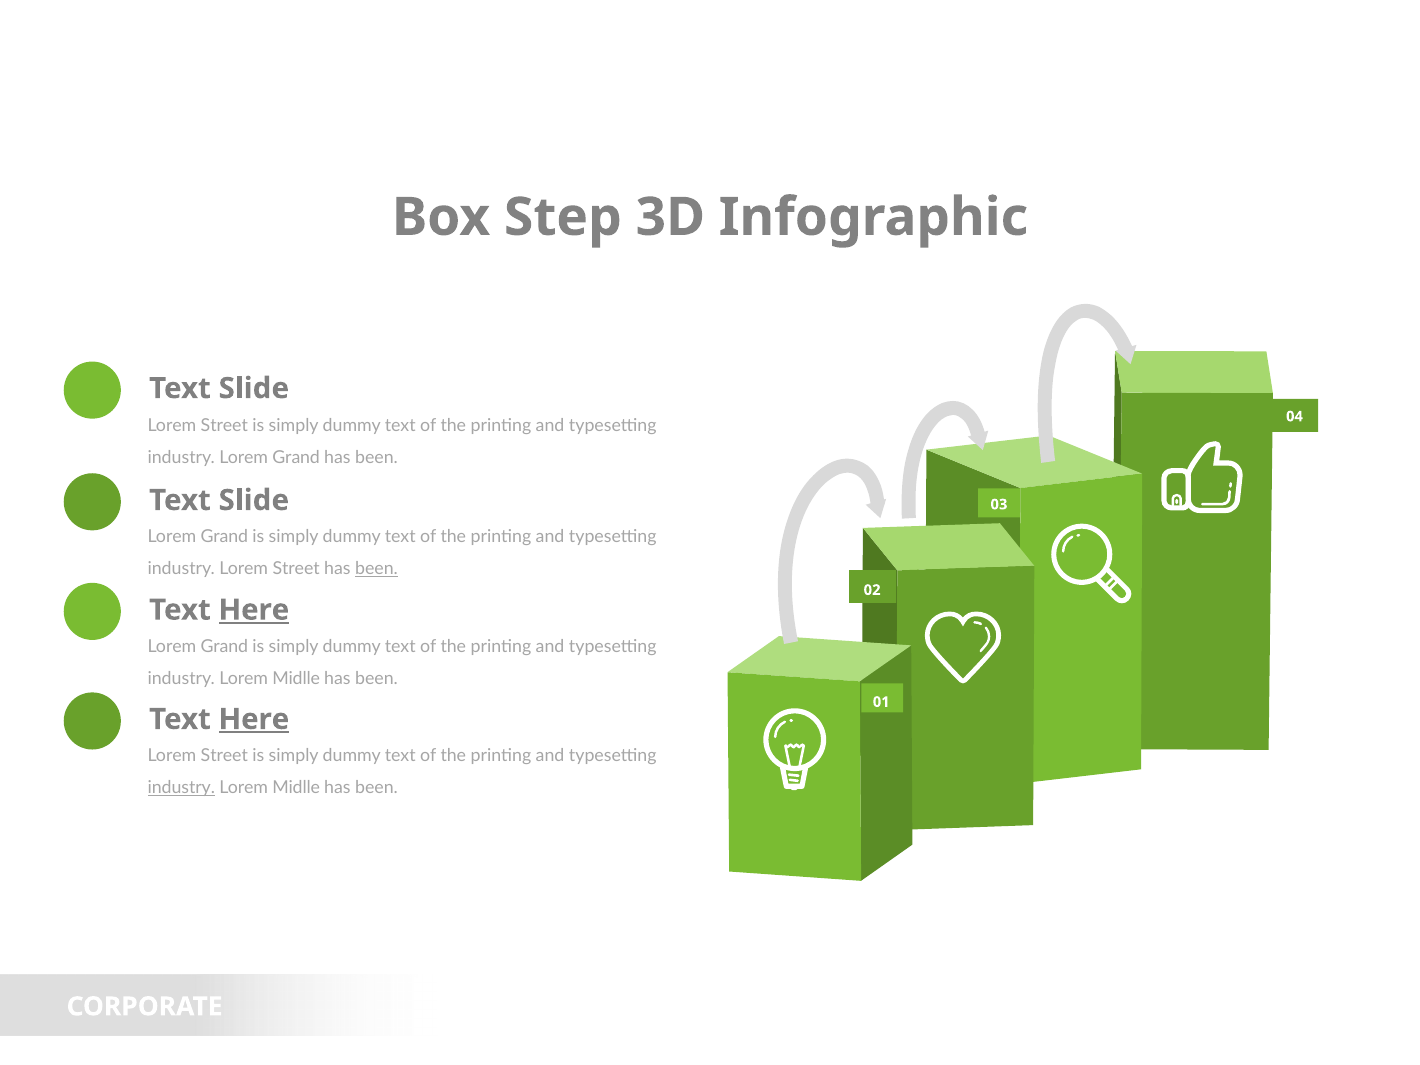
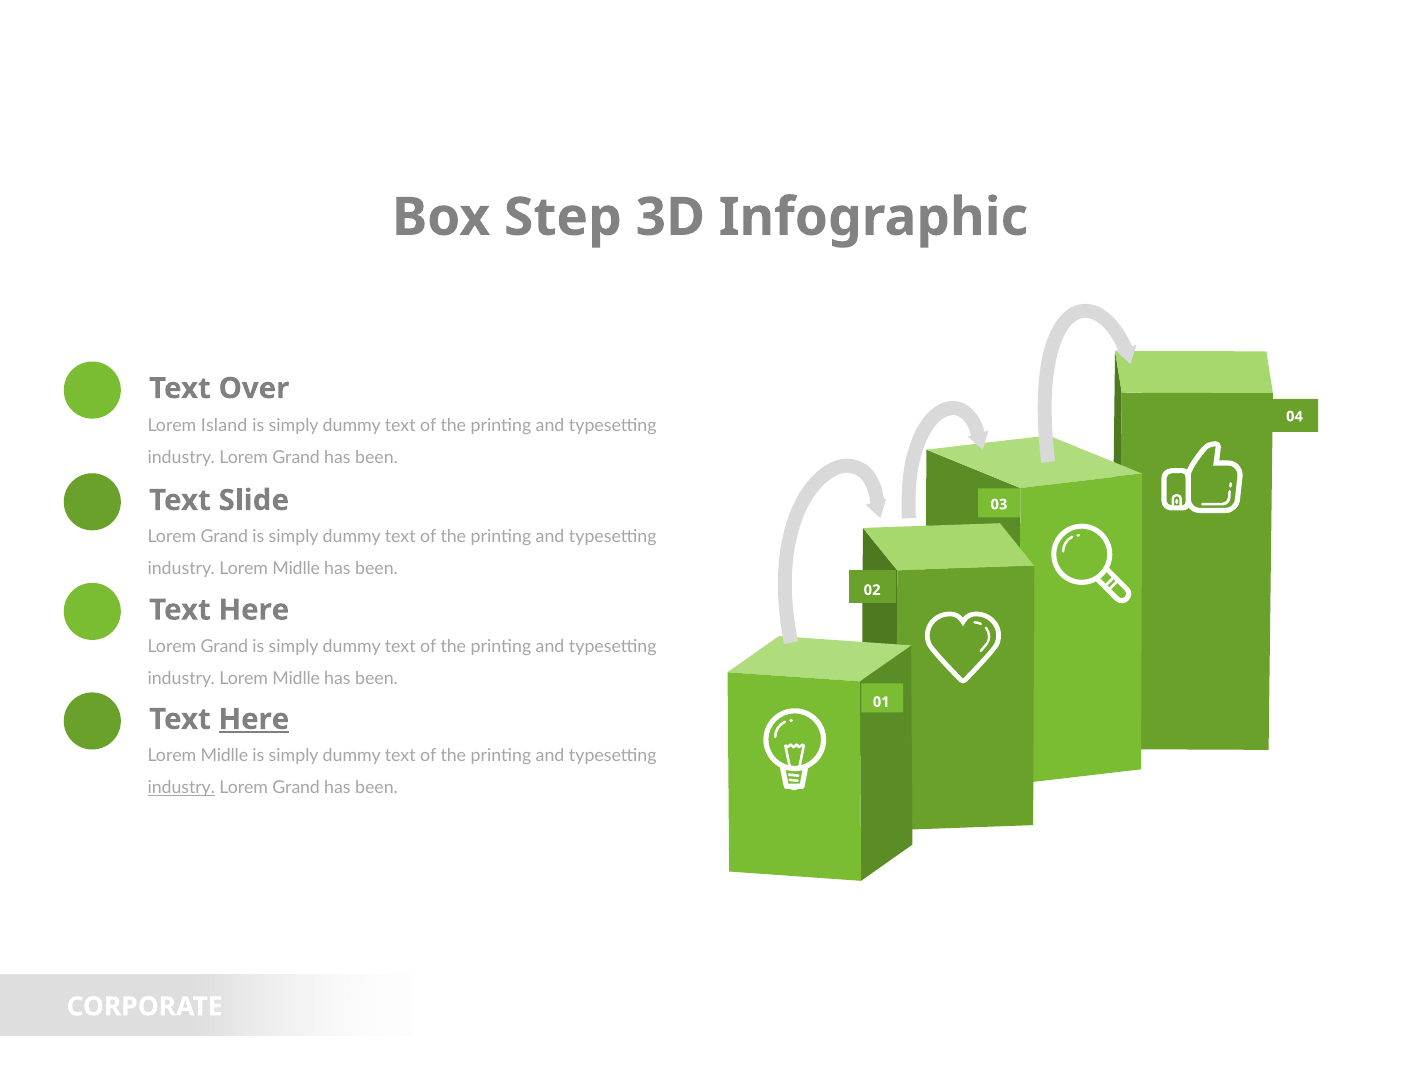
Slide at (254, 388): Slide -> Over
Street at (224, 425): Street -> Island
Street at (296, 569): Street -> Midlle
been at (377, 569) underline: present -> none
Here at (254, 610) underline: present -> none
Street at (224, 756): Street -> Midlle
Midlle at (296, 788): Midlle -> Grand
